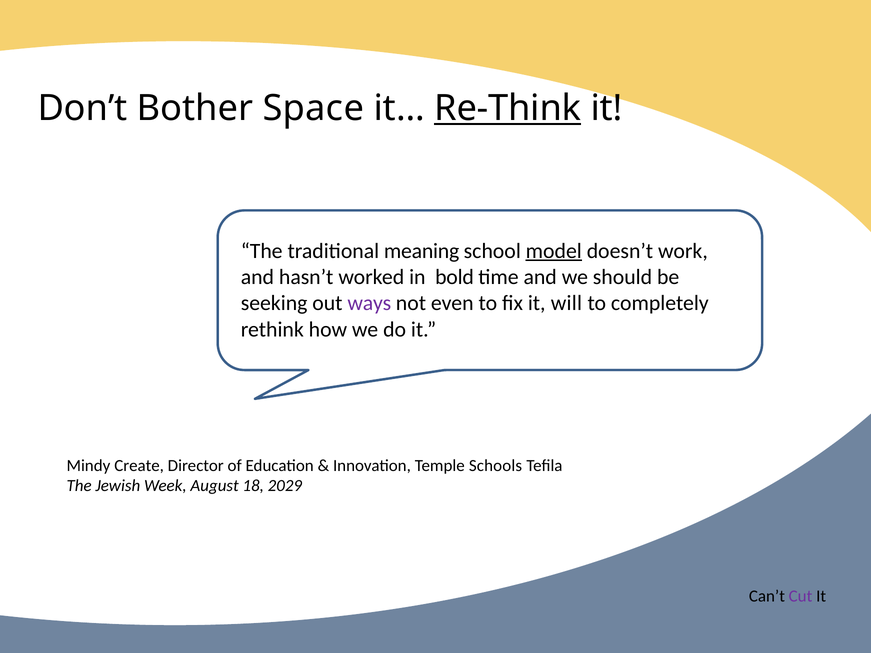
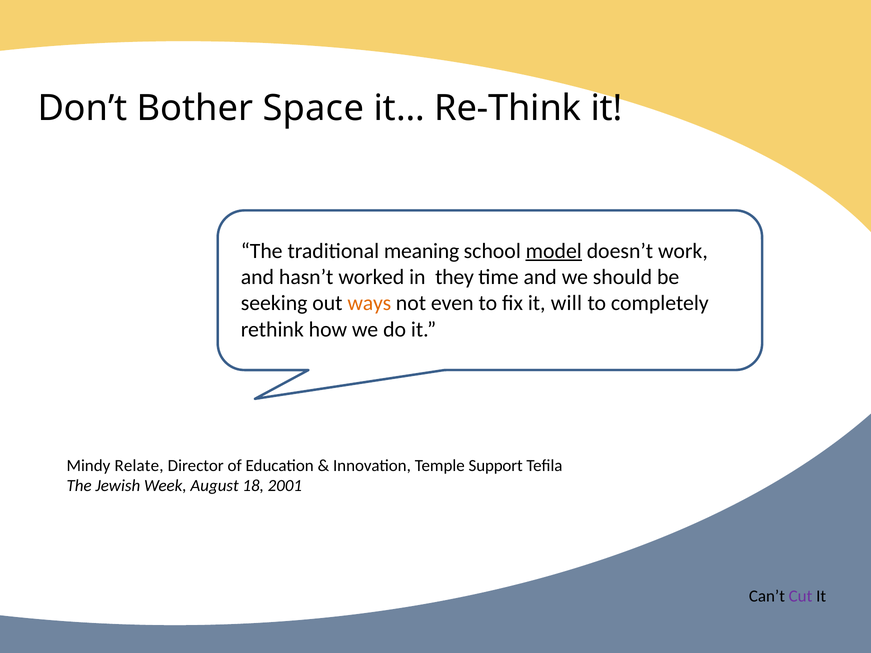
Re-Think underline: present -> none
bold: bold -> they
ways colour: purple -> orange
Create: Create -> Relate
Schools: Schools -> Support
2029: 2029 -> 2001
